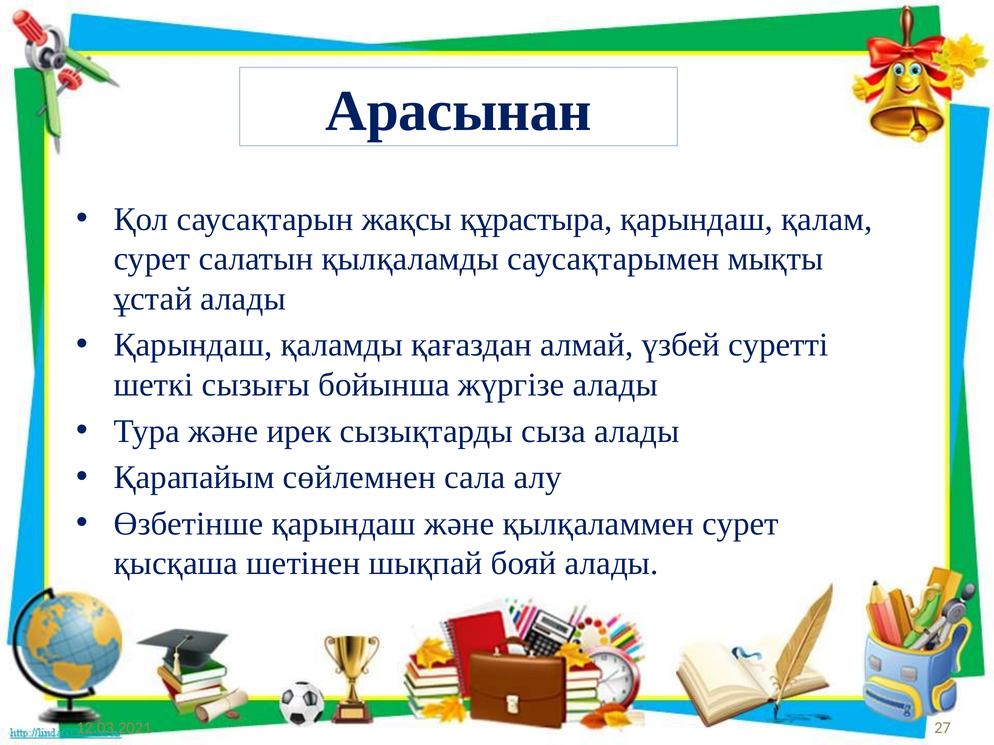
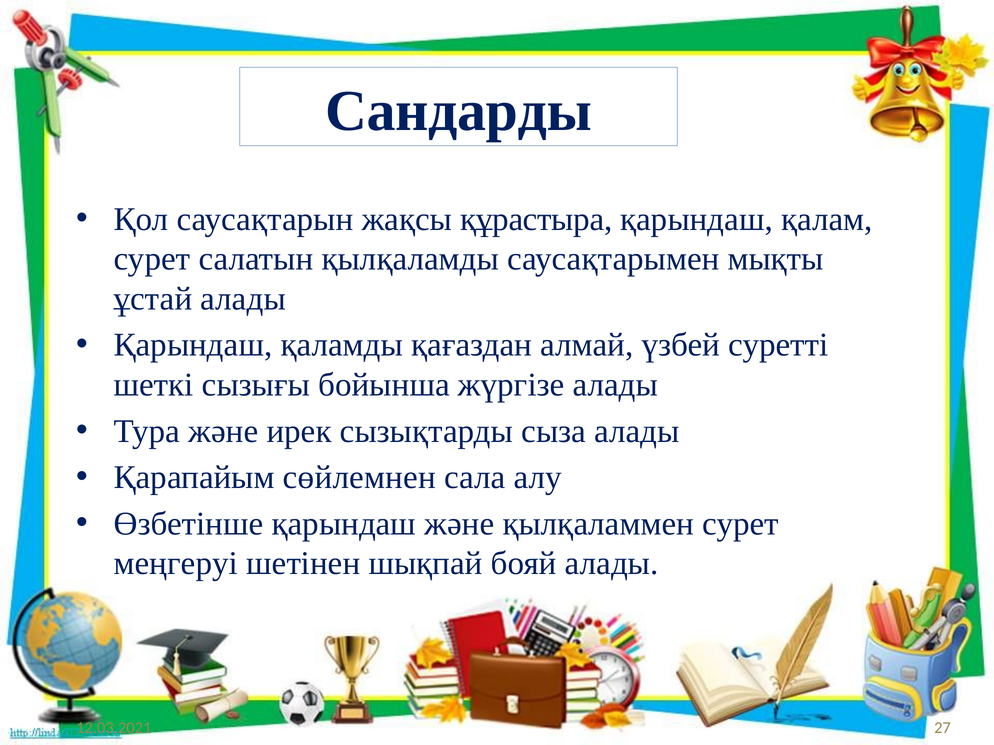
Арасынан: Арасынан -> Сандарды
қысқаша: қысқаша -> меңгеруі
